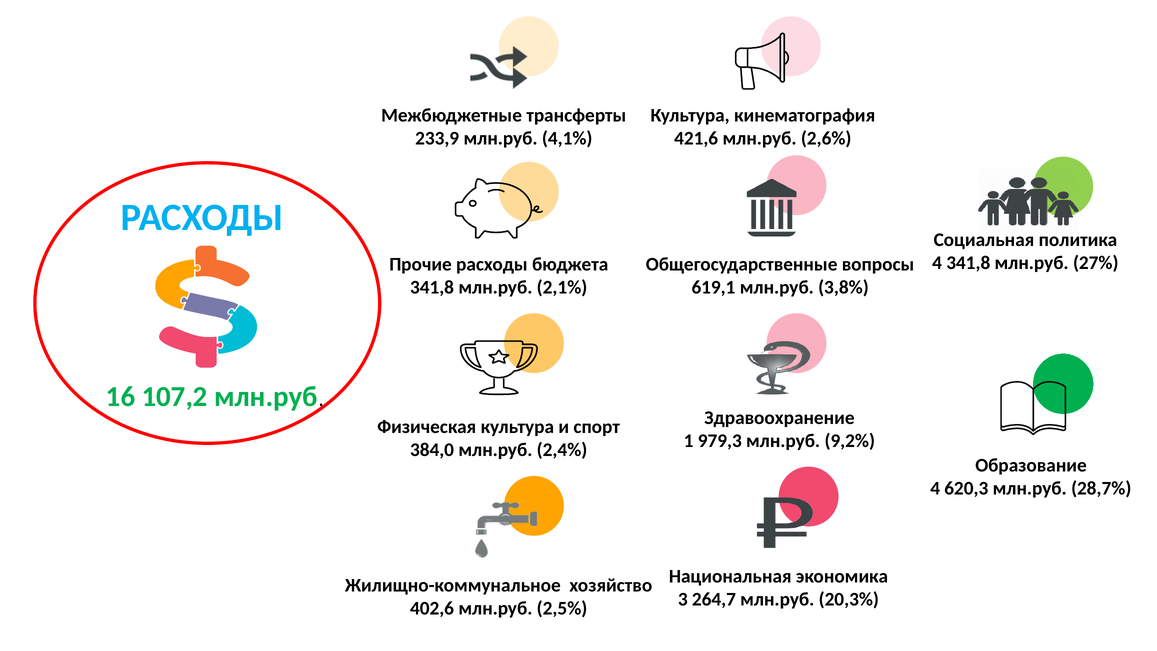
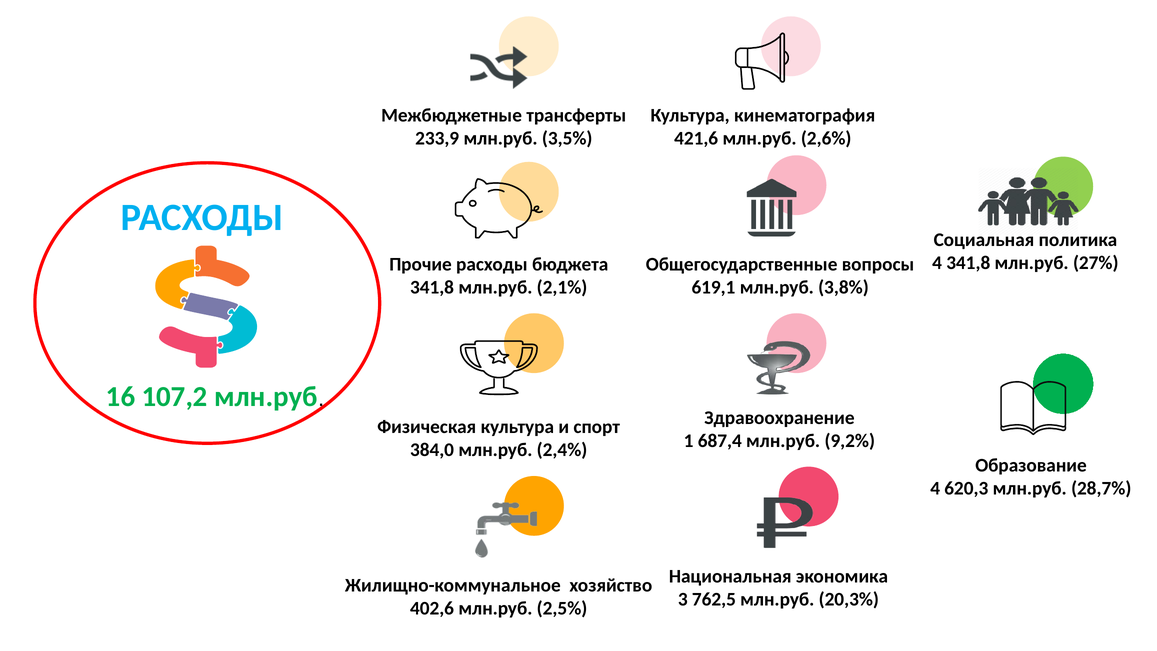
4,1%: 4,1% -> 3,5%
979,3: 979,3 -> 687,4
264,7: 264,7 -> 762,5
